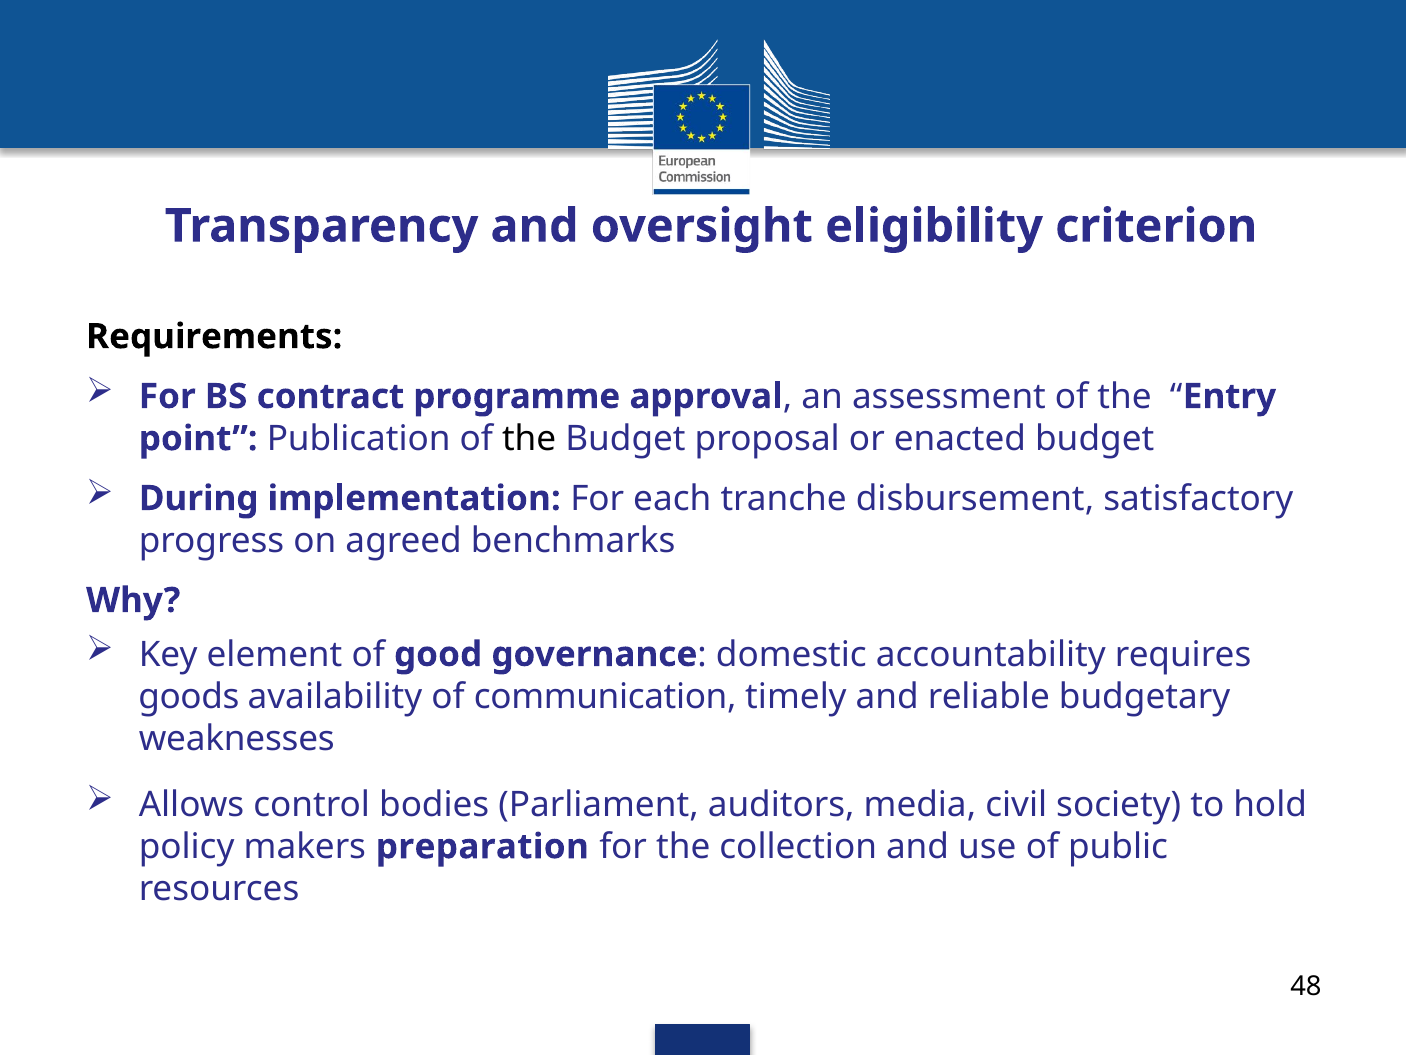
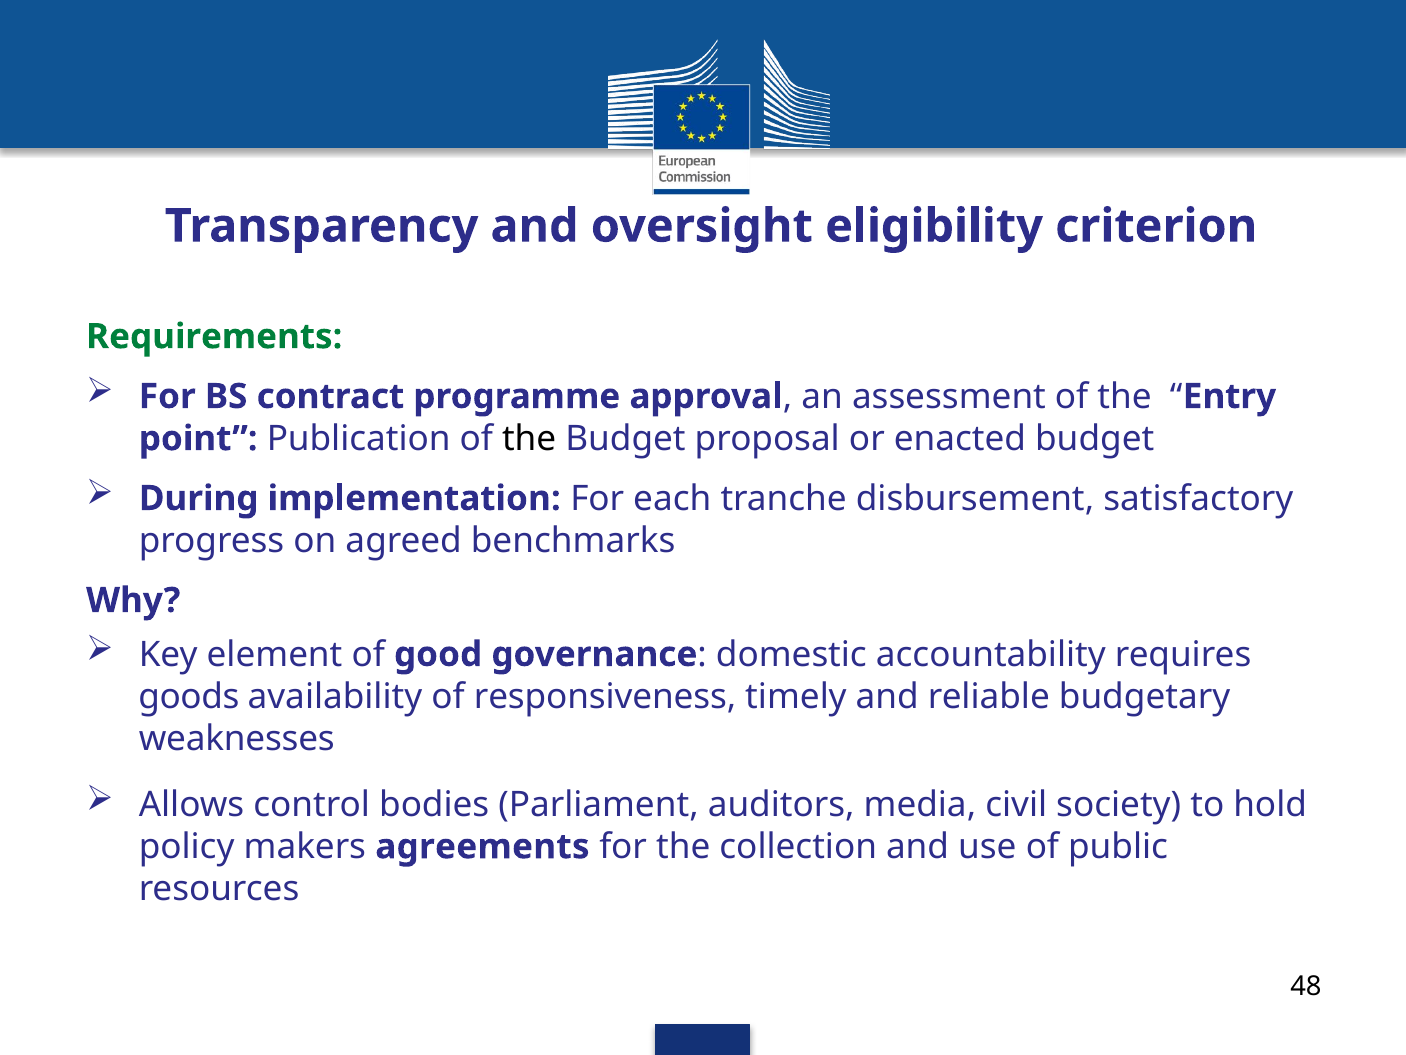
Requirements colour: black -> green
communication: communication -> responsiveness
preparation: preparation -> agreements
